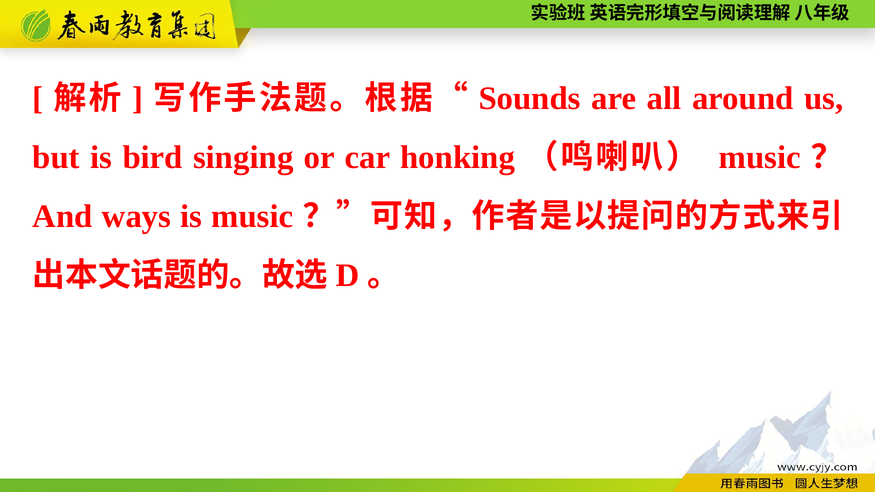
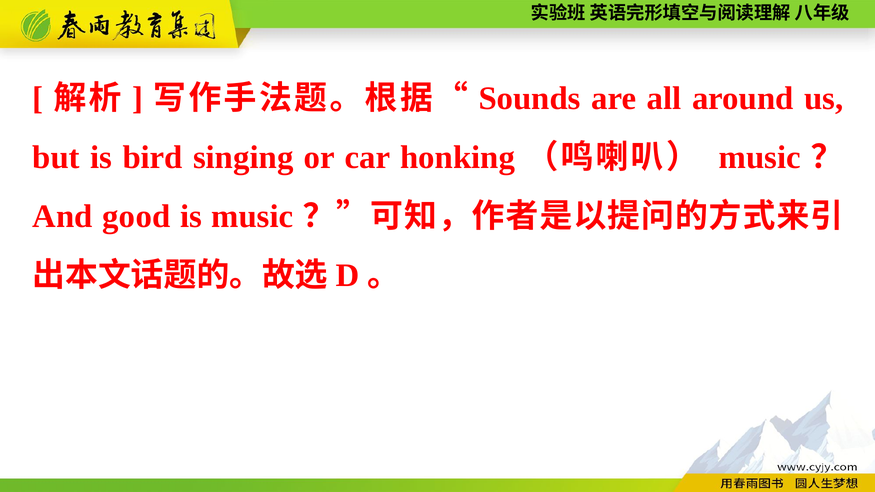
ways: ways -> good
